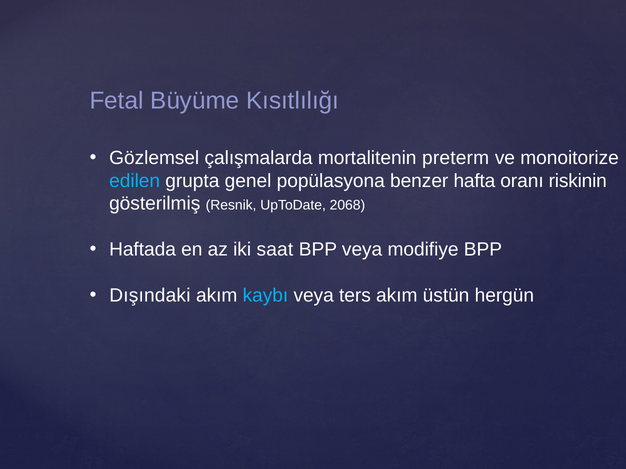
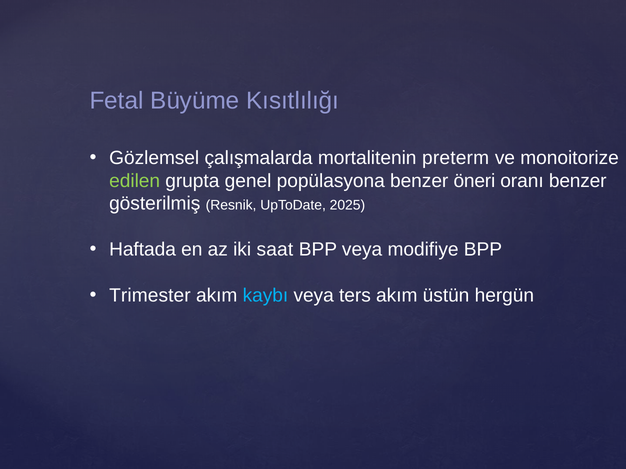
edilen colour: light blue -> light green
hafta: hafta -> öneri
oranı riskinin: riskinin -> benzer
2068: 2068 -> 2025
Dışındaki: Dışındaki -> Trimester
